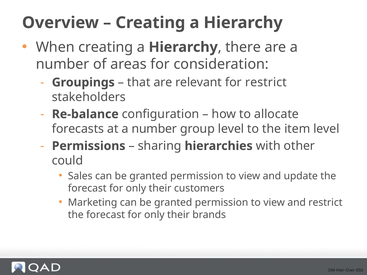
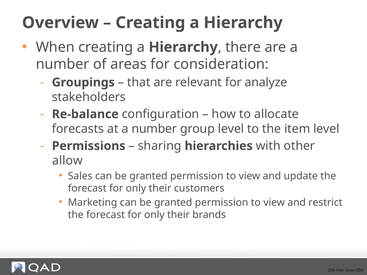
for restrict: restrict -> analyze
could: could -> allow
